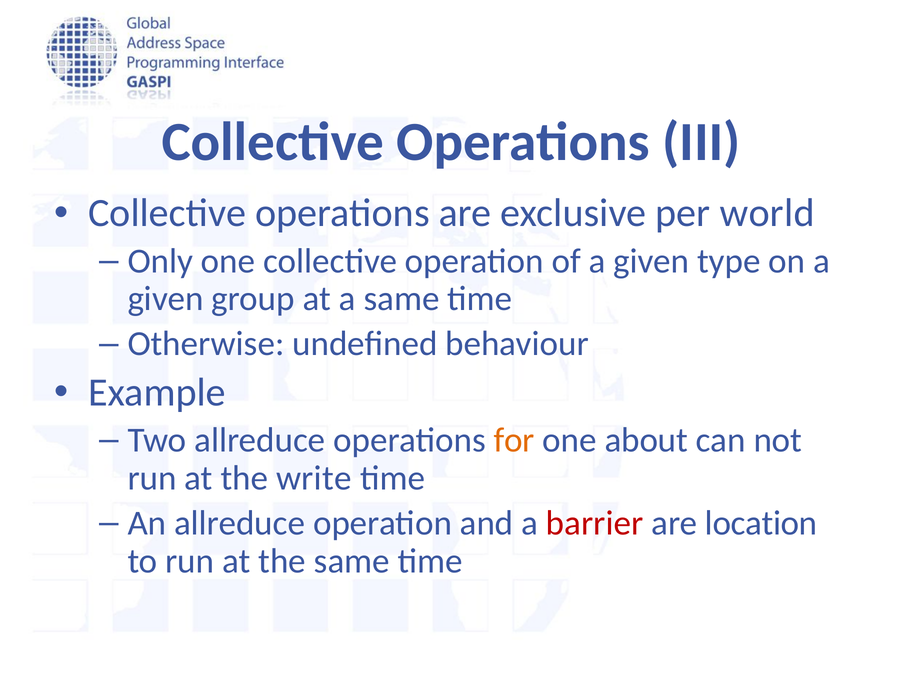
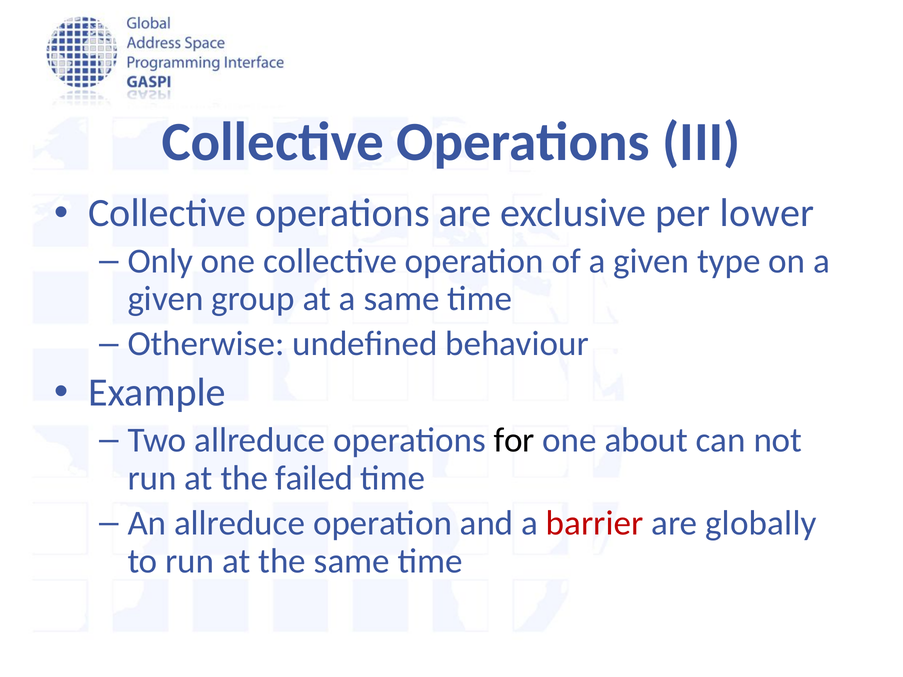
world: world -> lower
for colour: orange -> black
write: write -> failed
location: location -> globally
